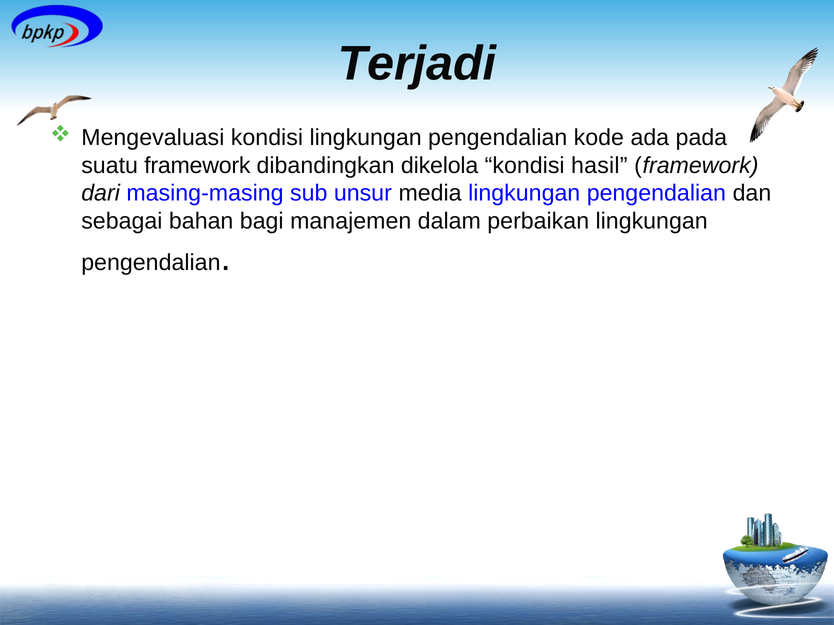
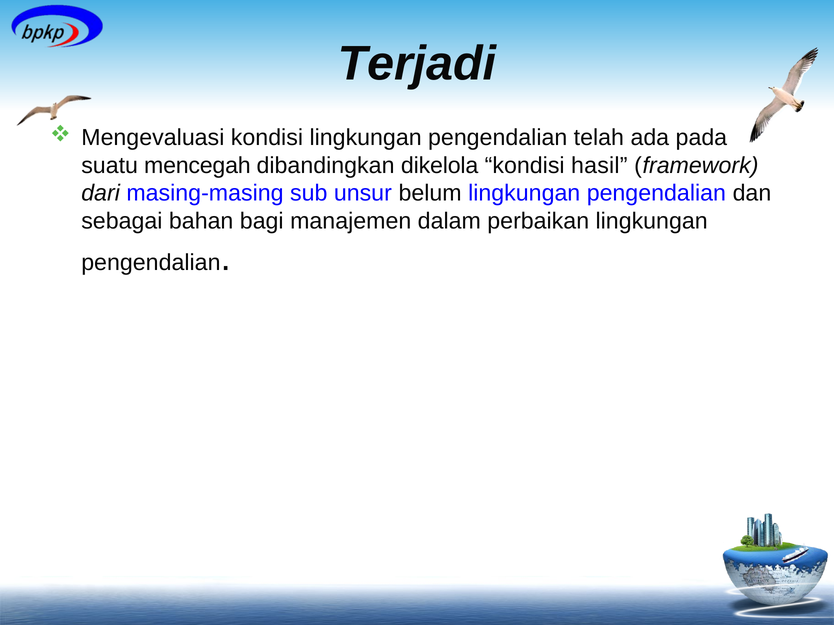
kode: kode -> telah
suatu framework: framework -> mencegah
media: media -> belum
